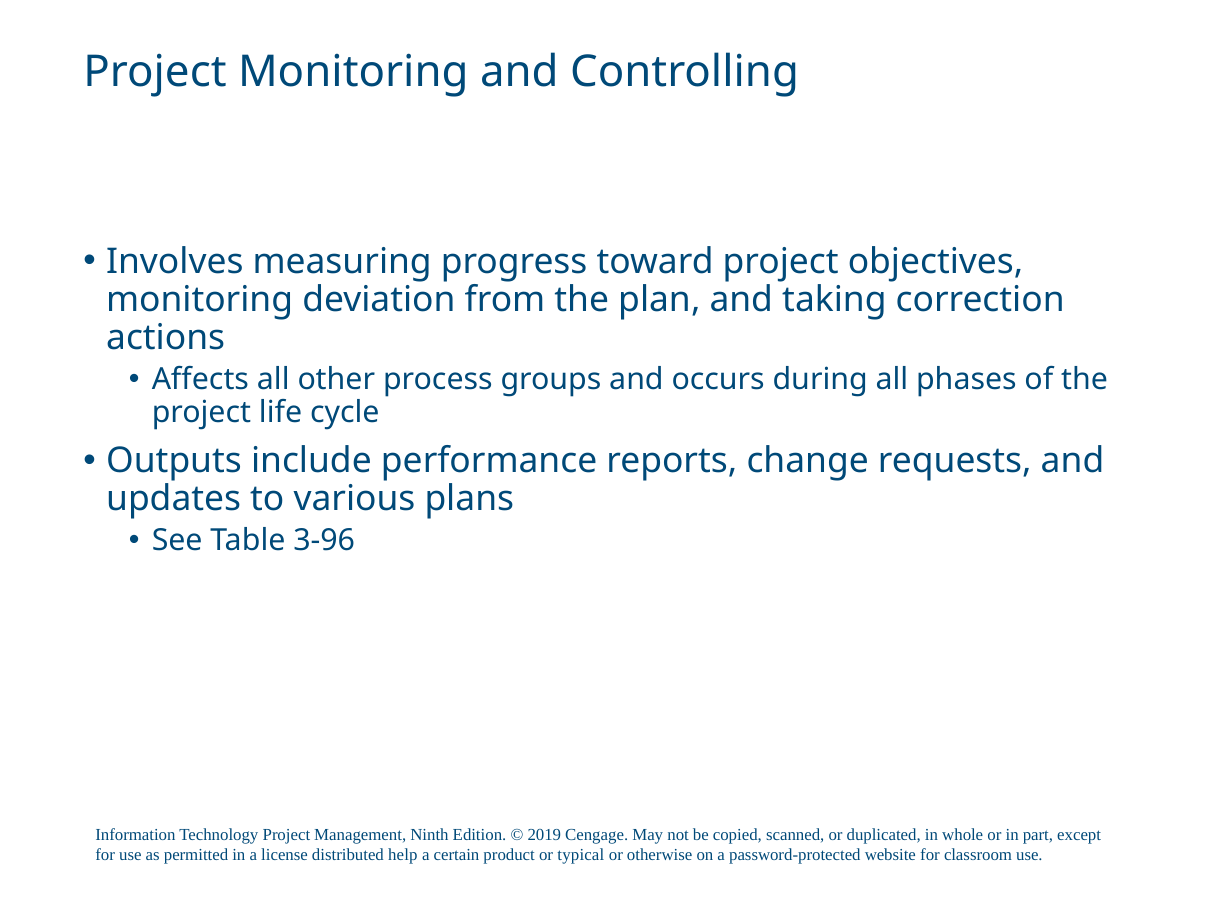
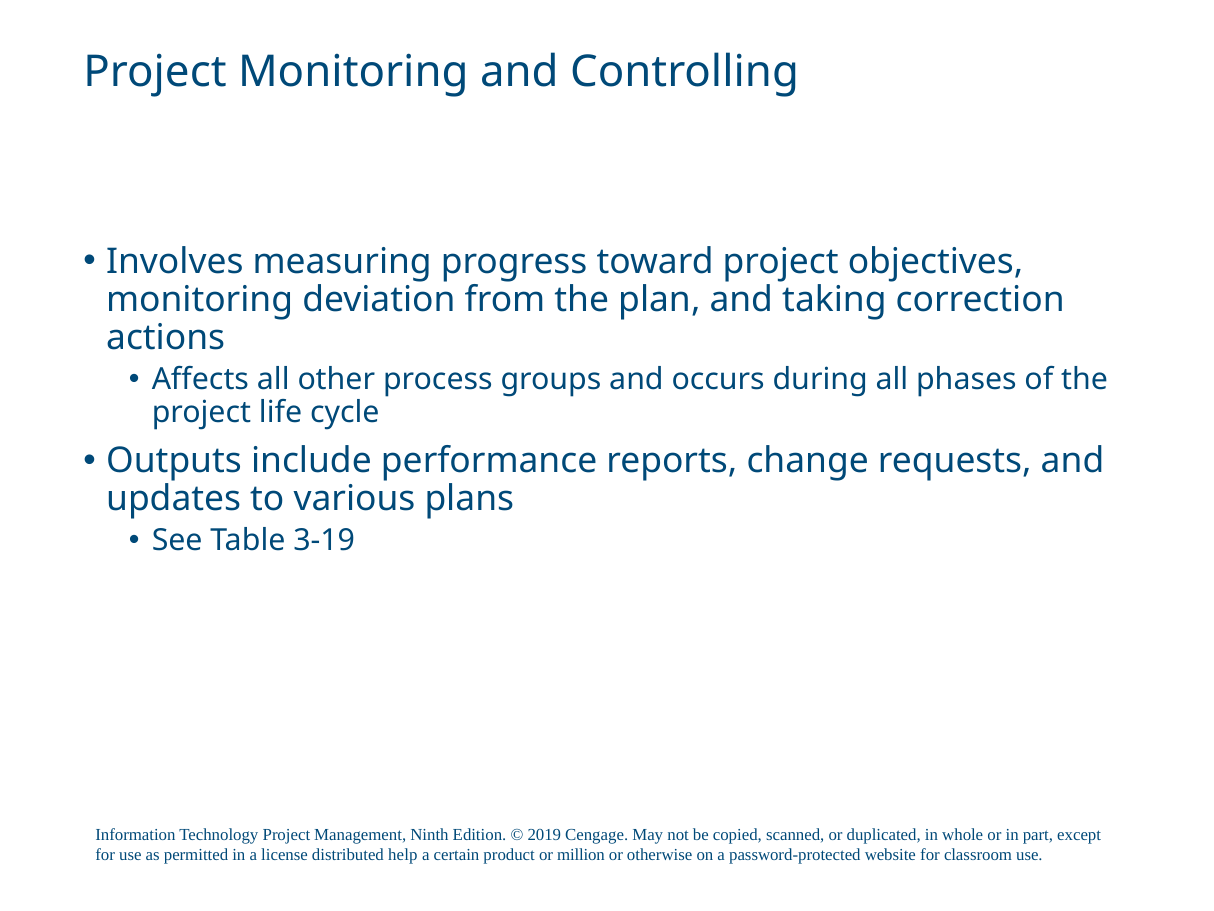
3-96: 3-96 -> 3-19
typical: typical -> million
